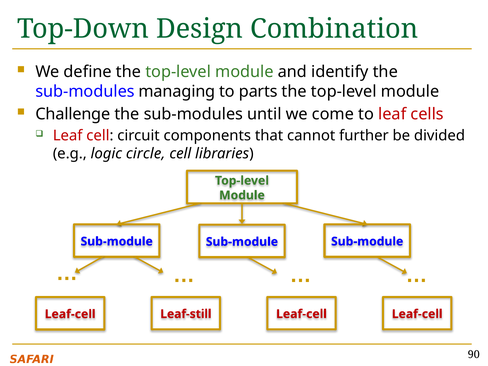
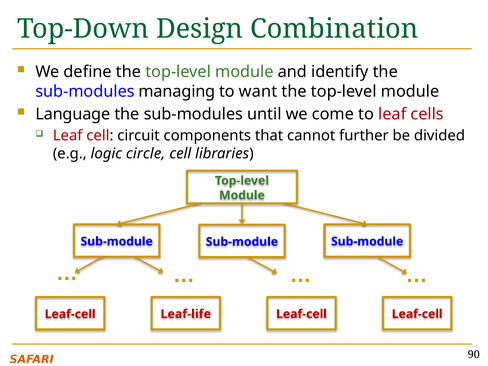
parts: parts -> want
Challenge: Challenge -> Language
Leaf-still: Leaf-still -> Leaf-life
